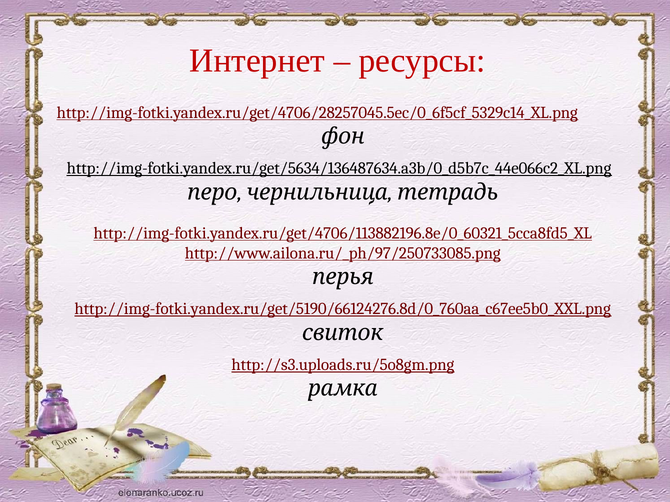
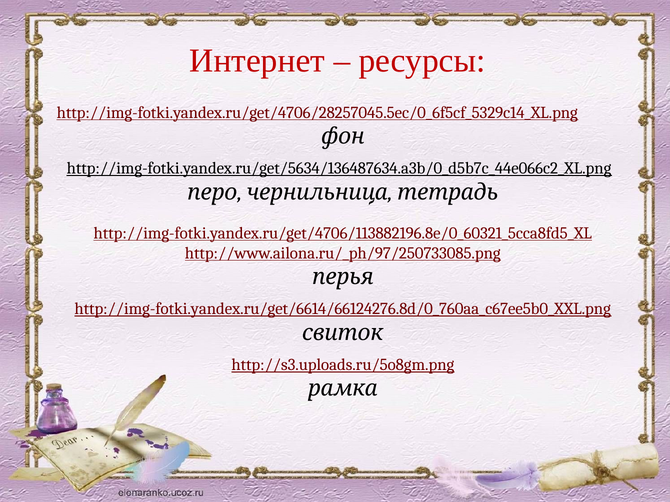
http://img-fotki.yandex.ru/get/5190/66124276.8d/0_760aa_c67ee5b0_XXL.png: http://img-fotki.yandex.ru/get/5190/66124276.8d/0_760aa_c67ee5b0_XXL.png -> http://img-fotki.yandex.ru/get/6614/66124276.8d/0_760aa_c67ee5b0_XXL.png
